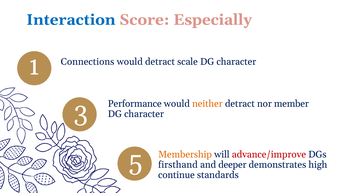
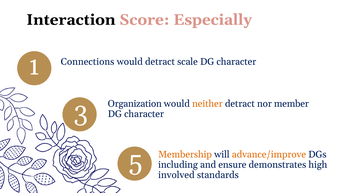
Interaction colour: blue -> black
Performance: Performance -> Organization
advance/improve colour: red -> orange
firsthand: firsthand -> including
deeper: deeper -> ensure
continue: continue -> involved
